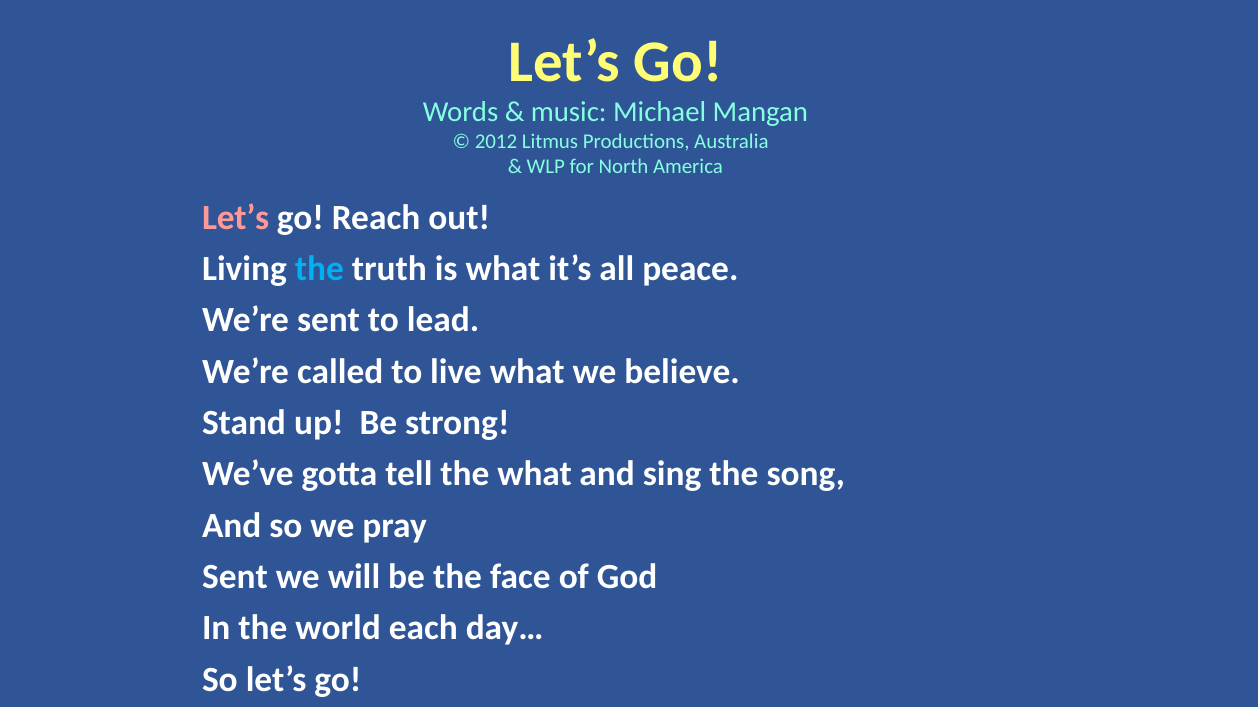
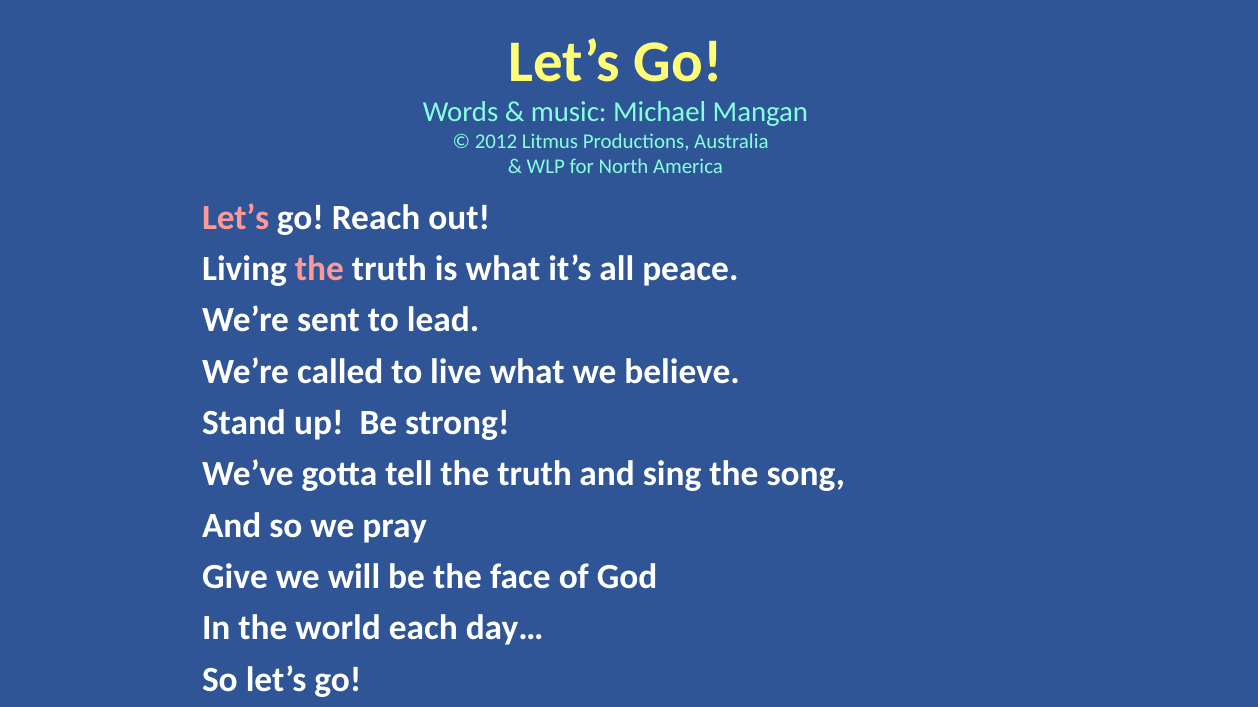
the at (319, 269) colour: light blue -> pink
tell the what: what -> truth
Sent at (235, 577): Sent -> Give
